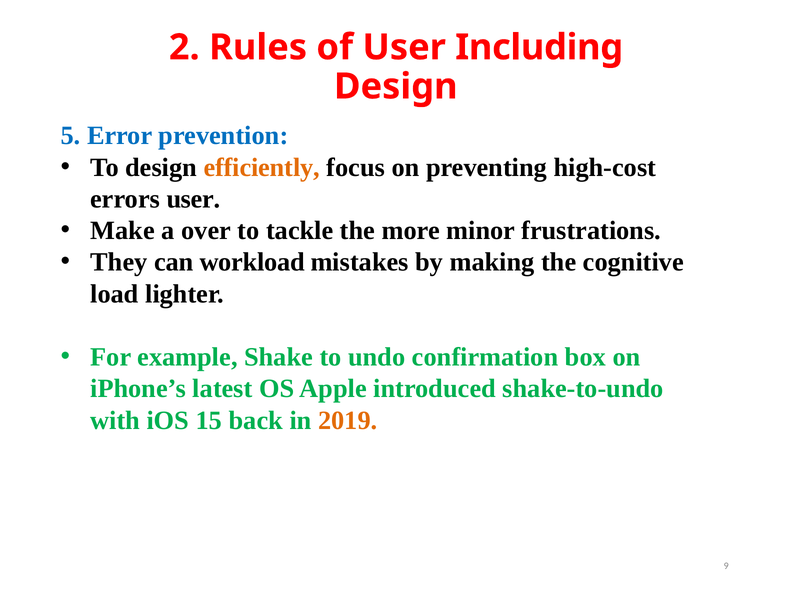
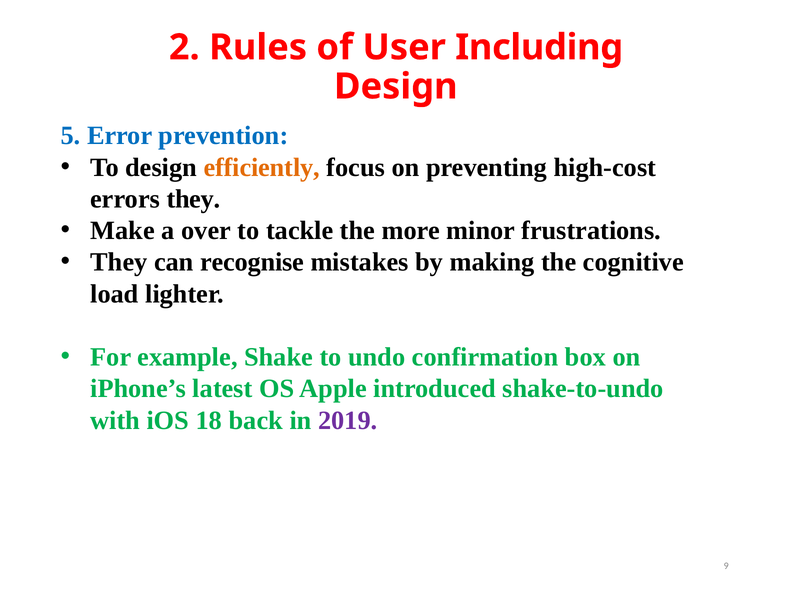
errors user: user -> they
workload: workload -> recognise
15: 15 -> 18
2019 colour: orange -> purple
